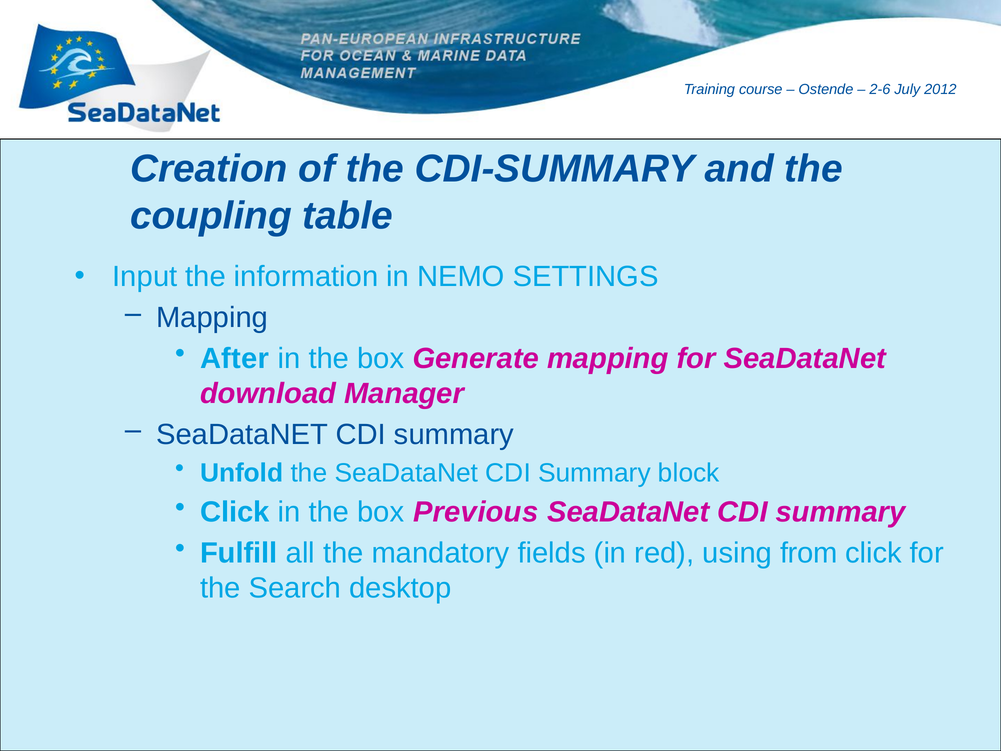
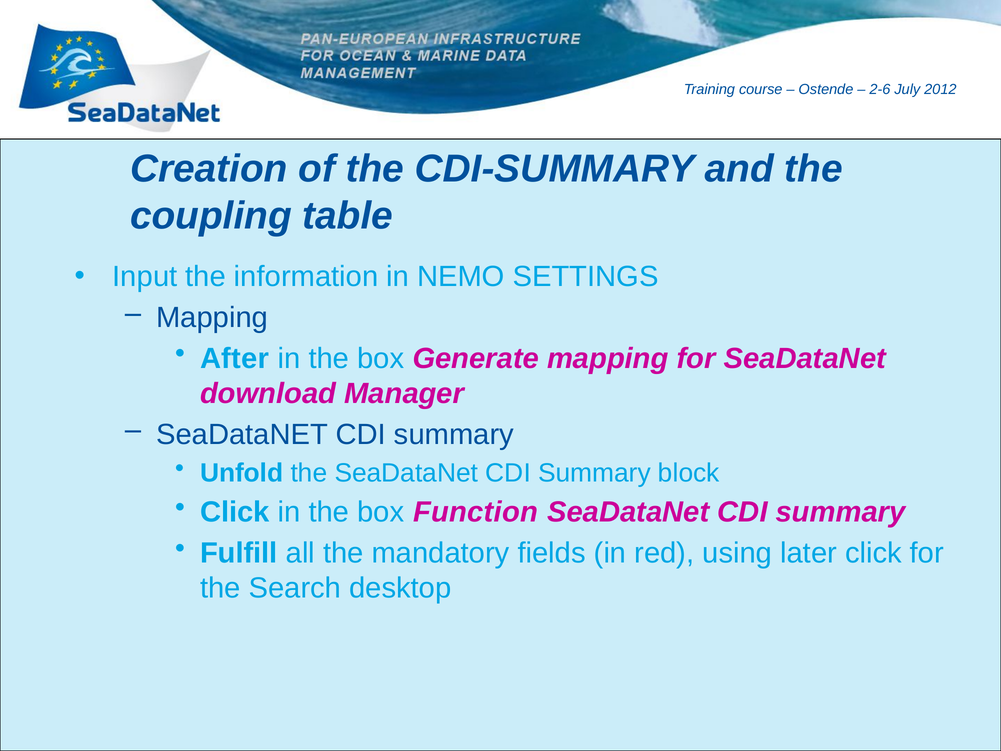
Previous: Previous -> Function
from: from -> later
